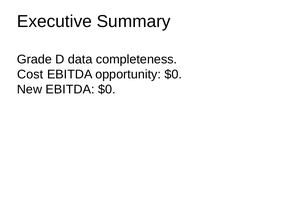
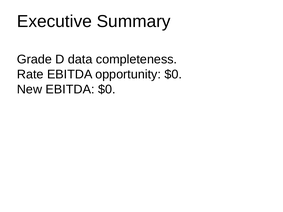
Cost: Cost -> Rate
